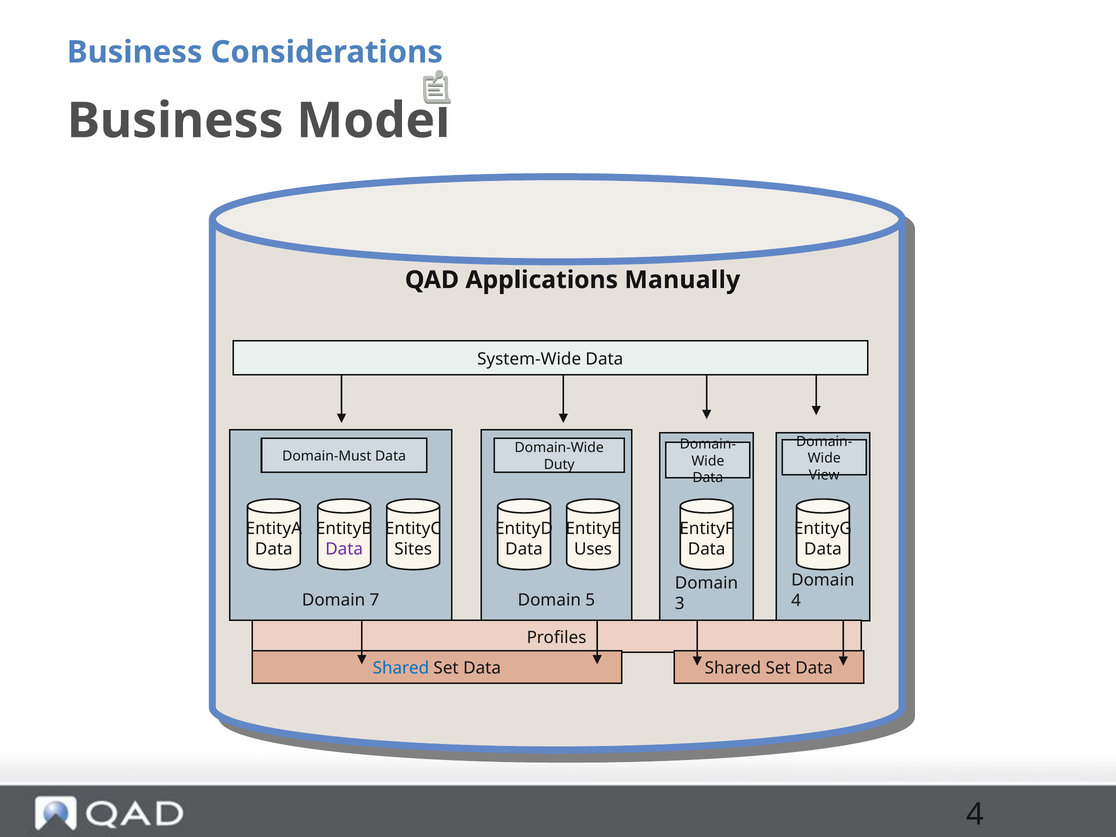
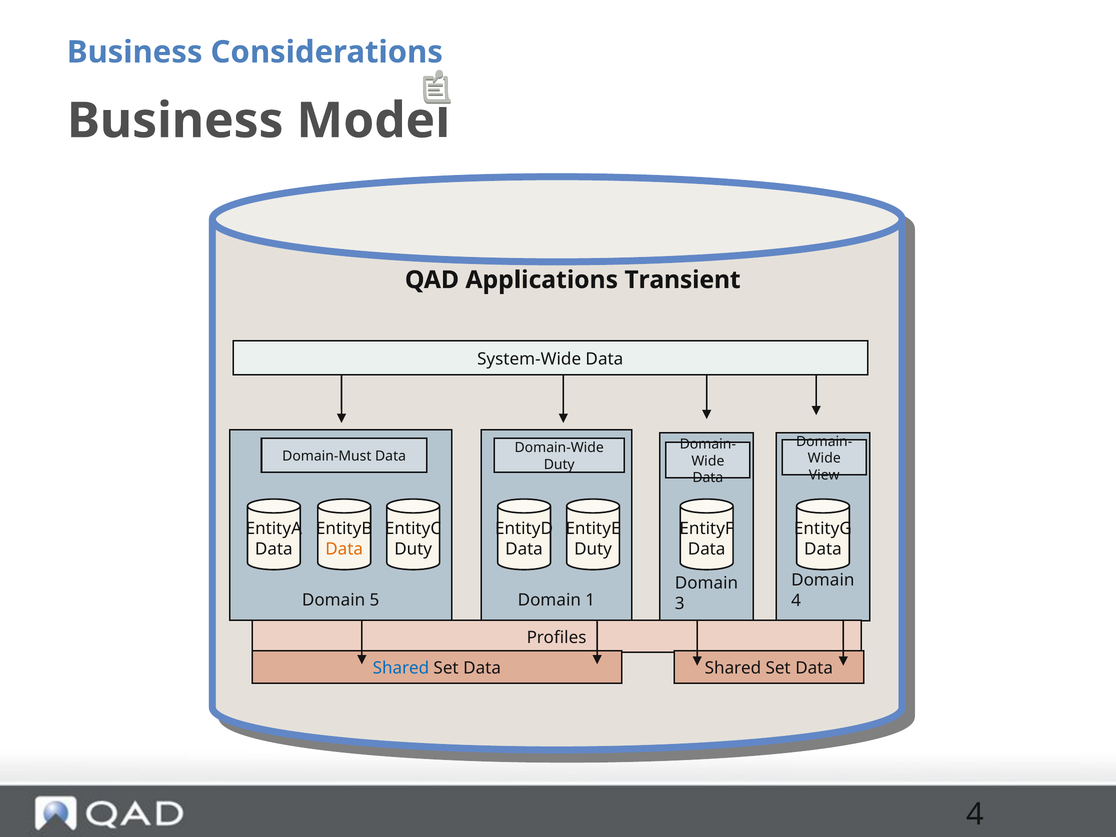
Manually: Manually -> Transient
Data at (344, 549) colour: purple -> orange
Sites at (413, 549): Sites -> Duty
Uses at (593, 549): Uses -> Duty
7: 7 -> 5
5: 5 -> 1
